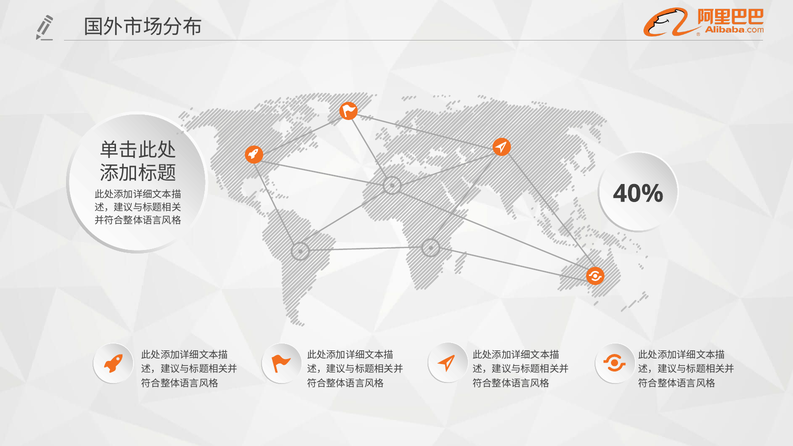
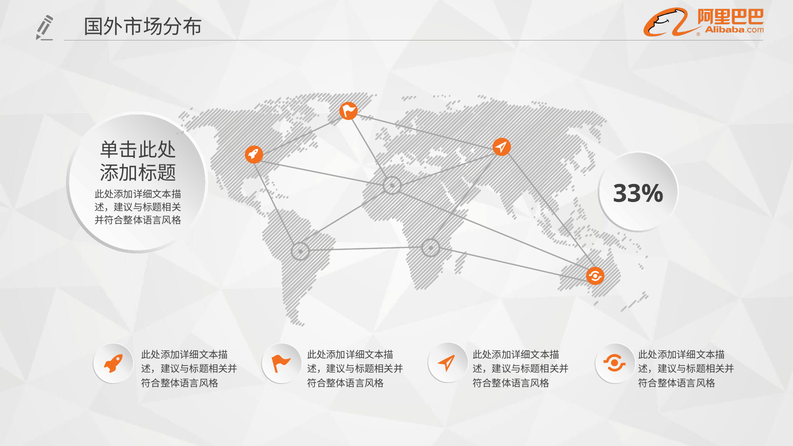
40%: 40% -> 33%
